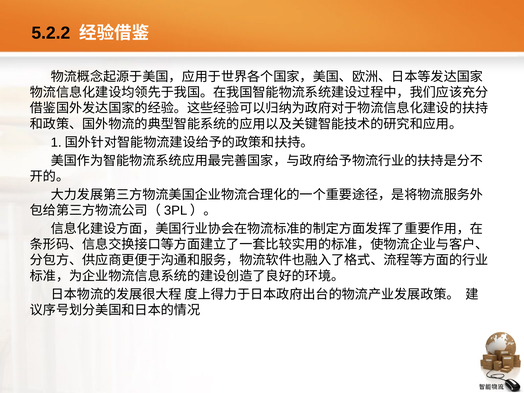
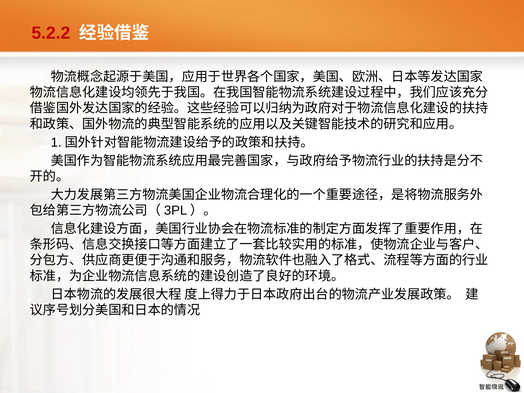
5.2.2 colour: black -> red
